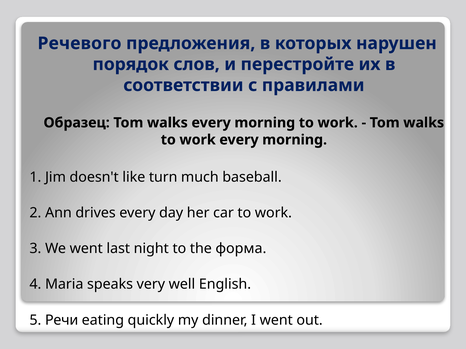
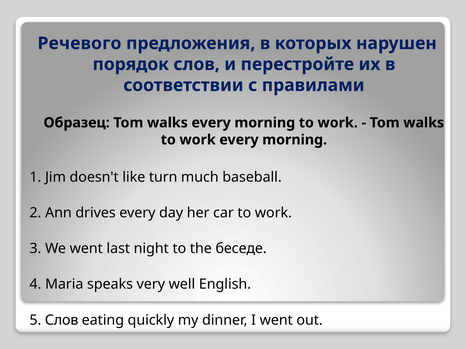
форма: форма -> беседе
5 Речи: Речи -> Слов
